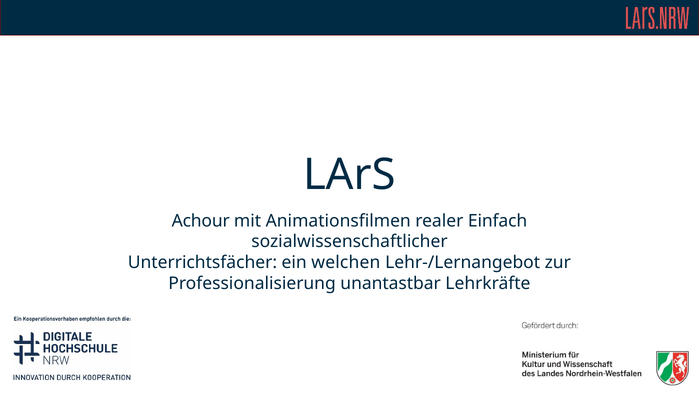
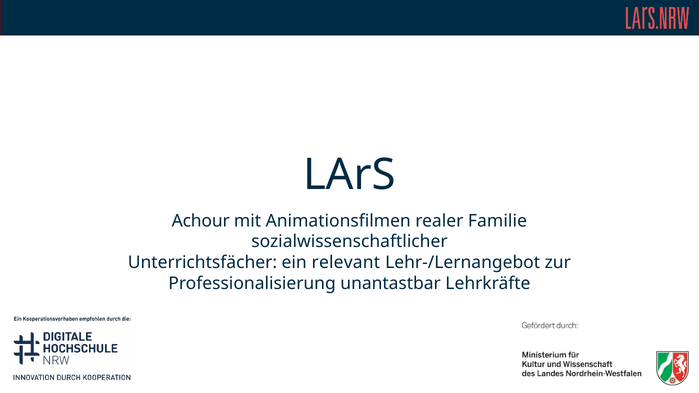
Einfach: Einfach -> Familie
welchen: welchen -> relevant
